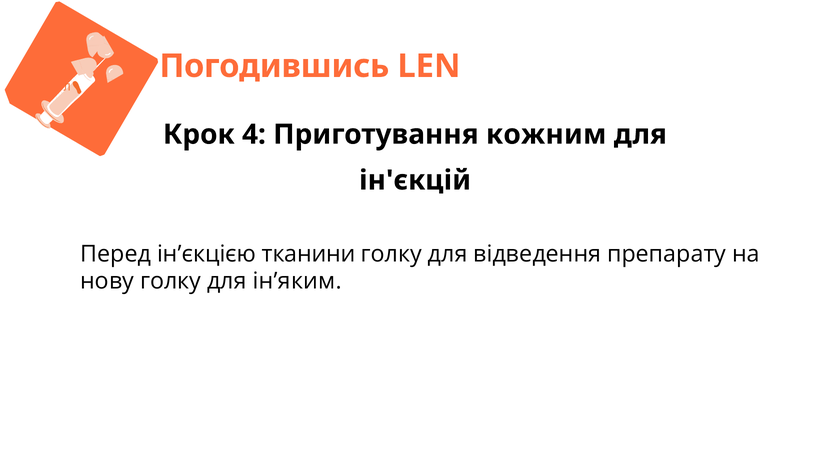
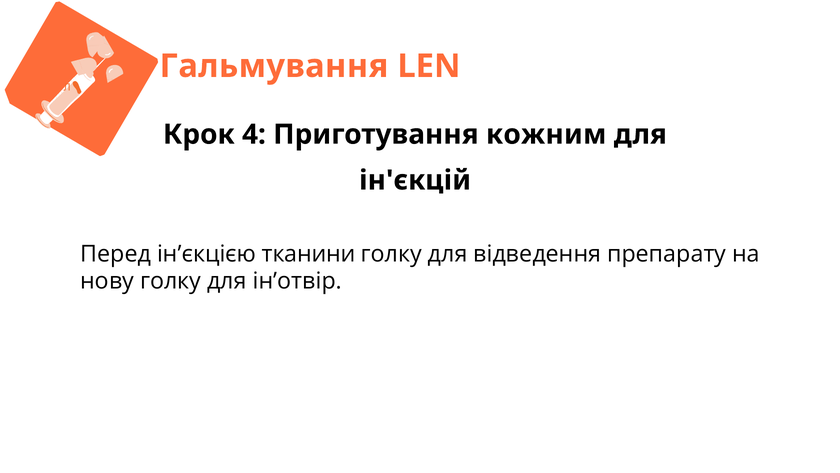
Погодившись: Погодившись -> Гальмування
ін’яким: ін’яким -> ін’отвір
